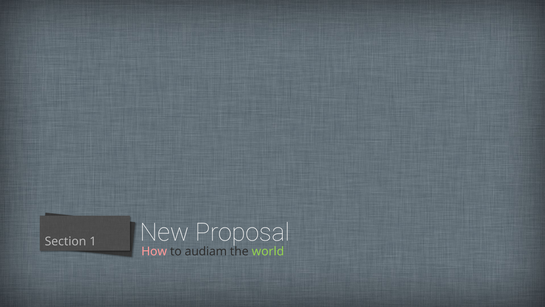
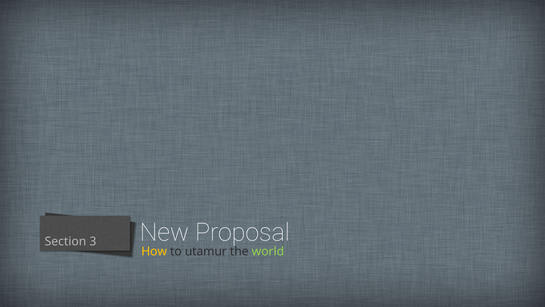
1: 1 -> 3
How colour: pink -> yellow
audiam: audiam -> utamur
